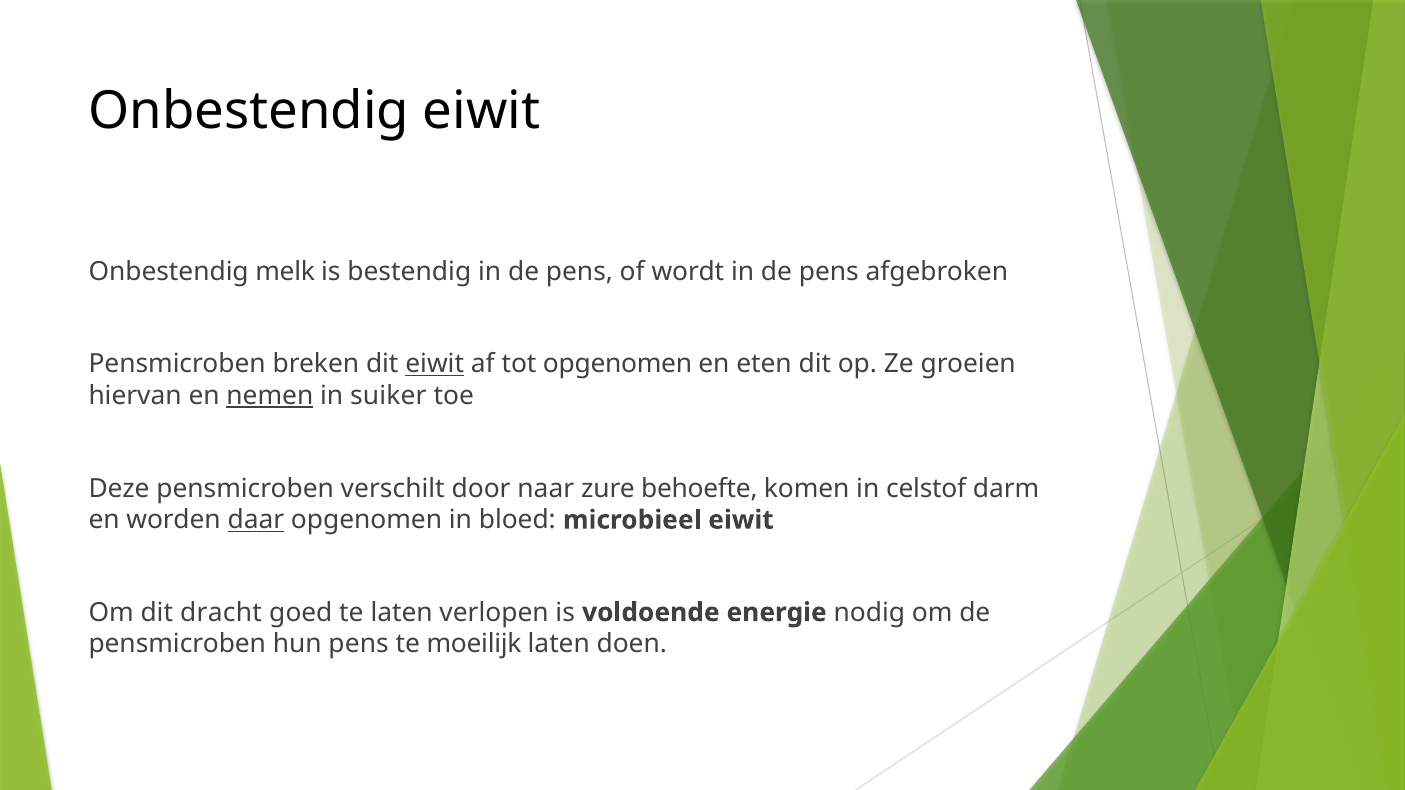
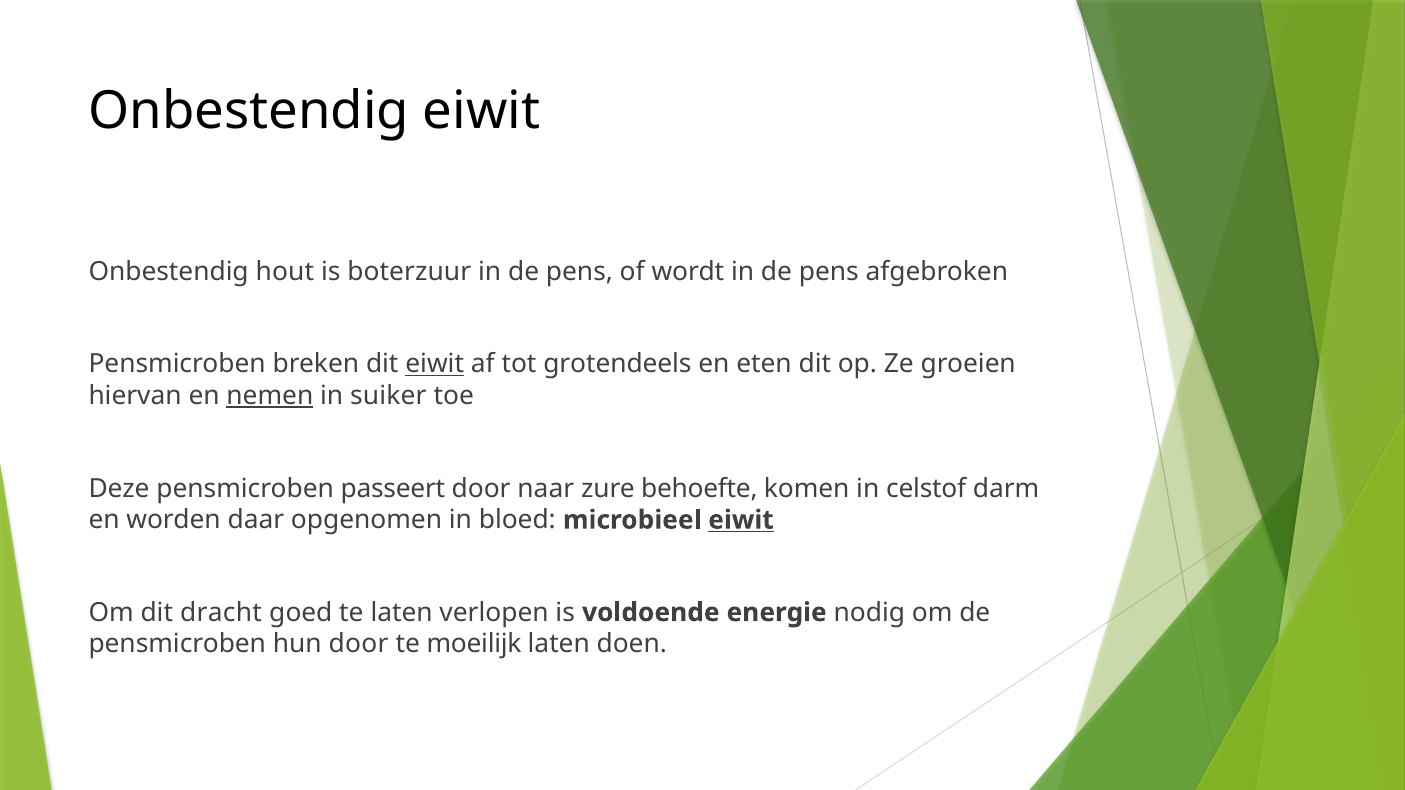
melk: melk -> hout
bestendig: bestendig -> boterzuur
tot opgenomen: opgenomen -> grotendeels
verschilt: verschilt -> passeert
daar underline: present -> none
eiwit at (741, 520) underline: none -> present
hun pens: pens -> door
